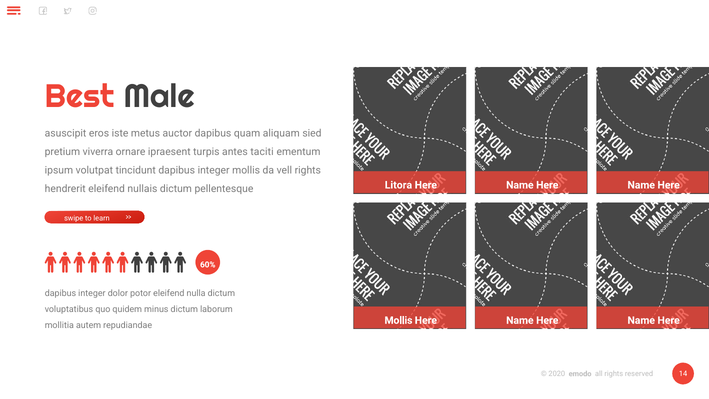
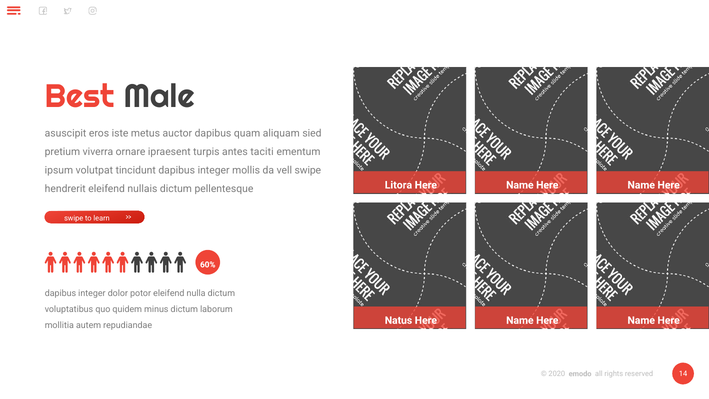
vell rights: rights -> swipe
Mollis at (399, 320): Mollis -> Natus
